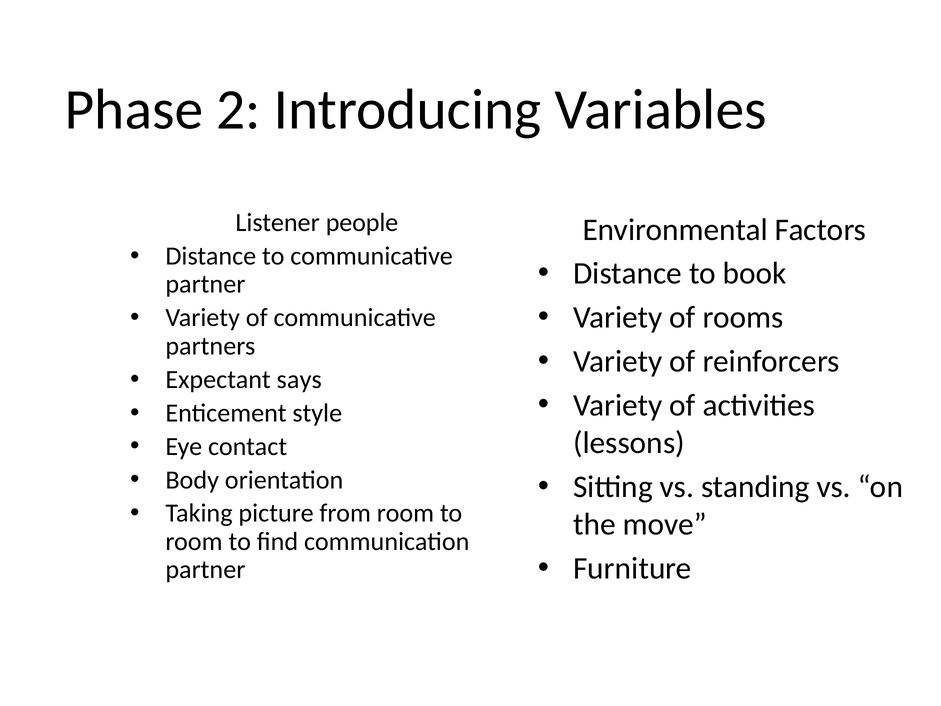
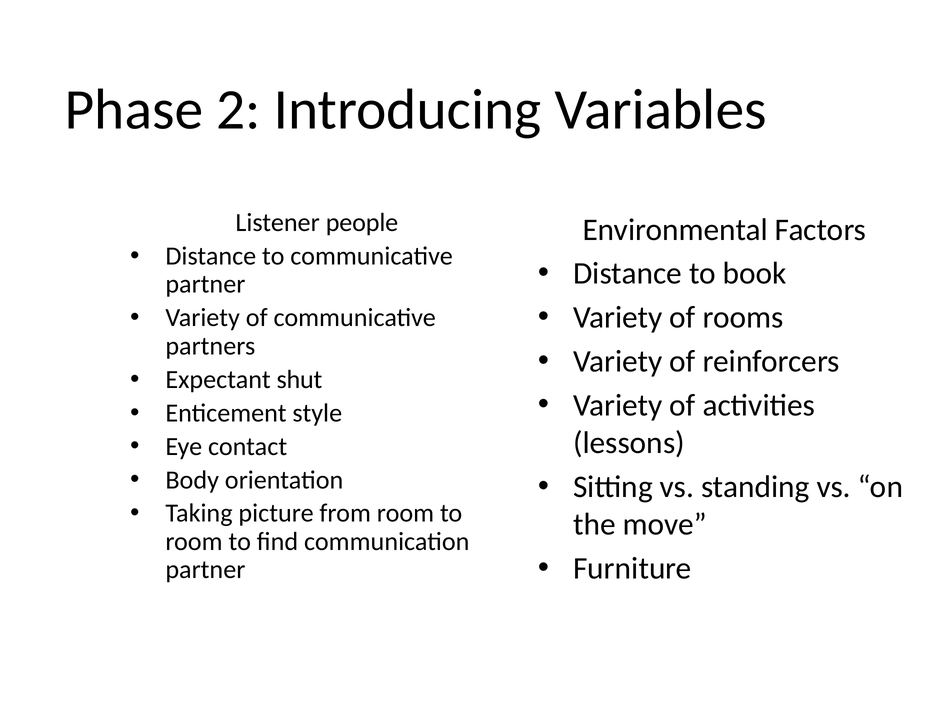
says: says -> shut
